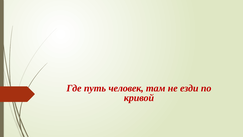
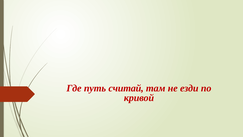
человек: человек -> считай
